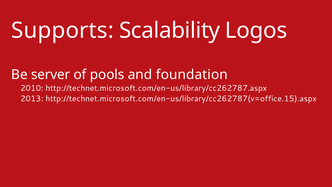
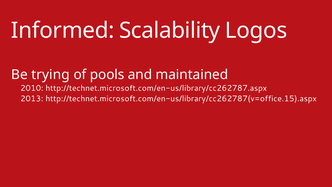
Supports: Supports -> Informed
server: server -> trying
foundation: foundation -> maintained
